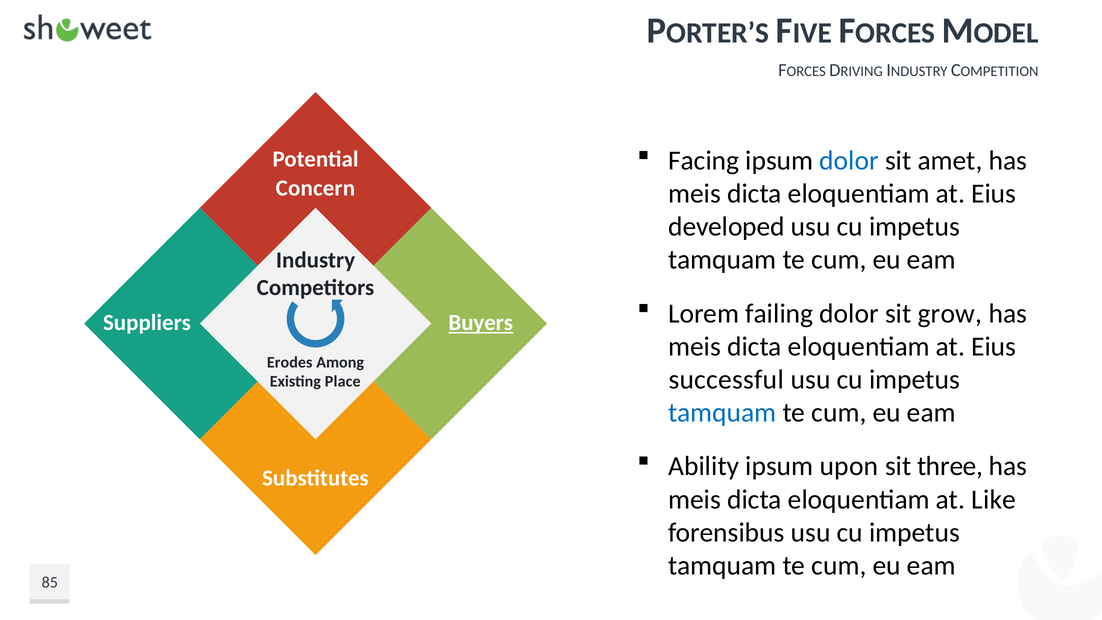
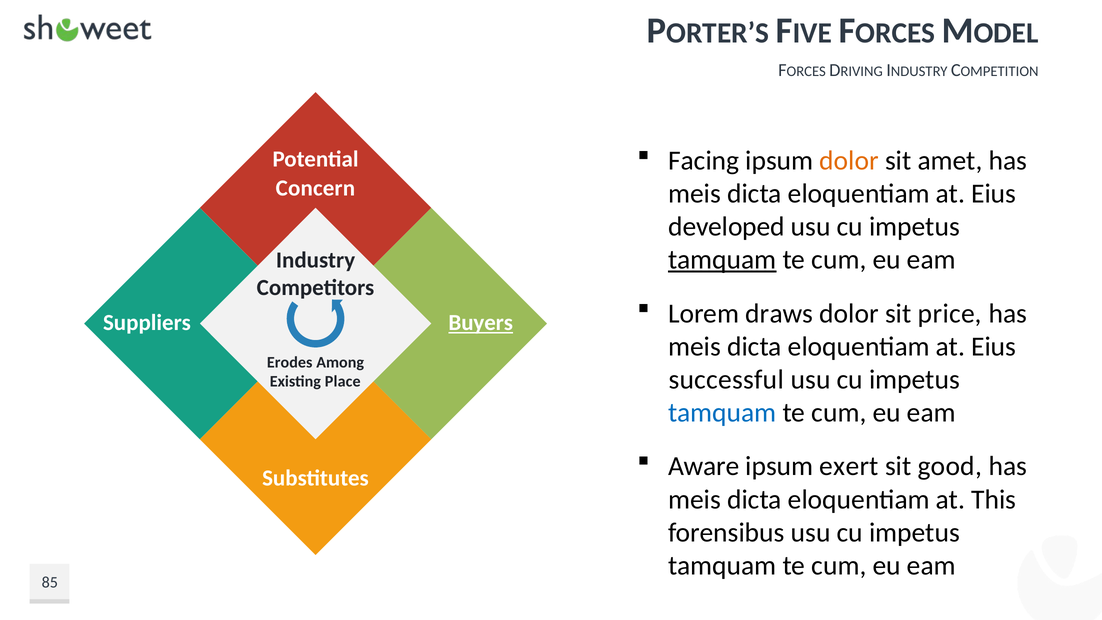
dolor at (849, 160) colour: blue -> orange
tamquam at (722, 260) underline: none -> present
failing: failing -> draws
grow: grow -> price
Ability: Ability -> Aware
upon: upon -> exert
three: three -> good
Like: Like -> This
